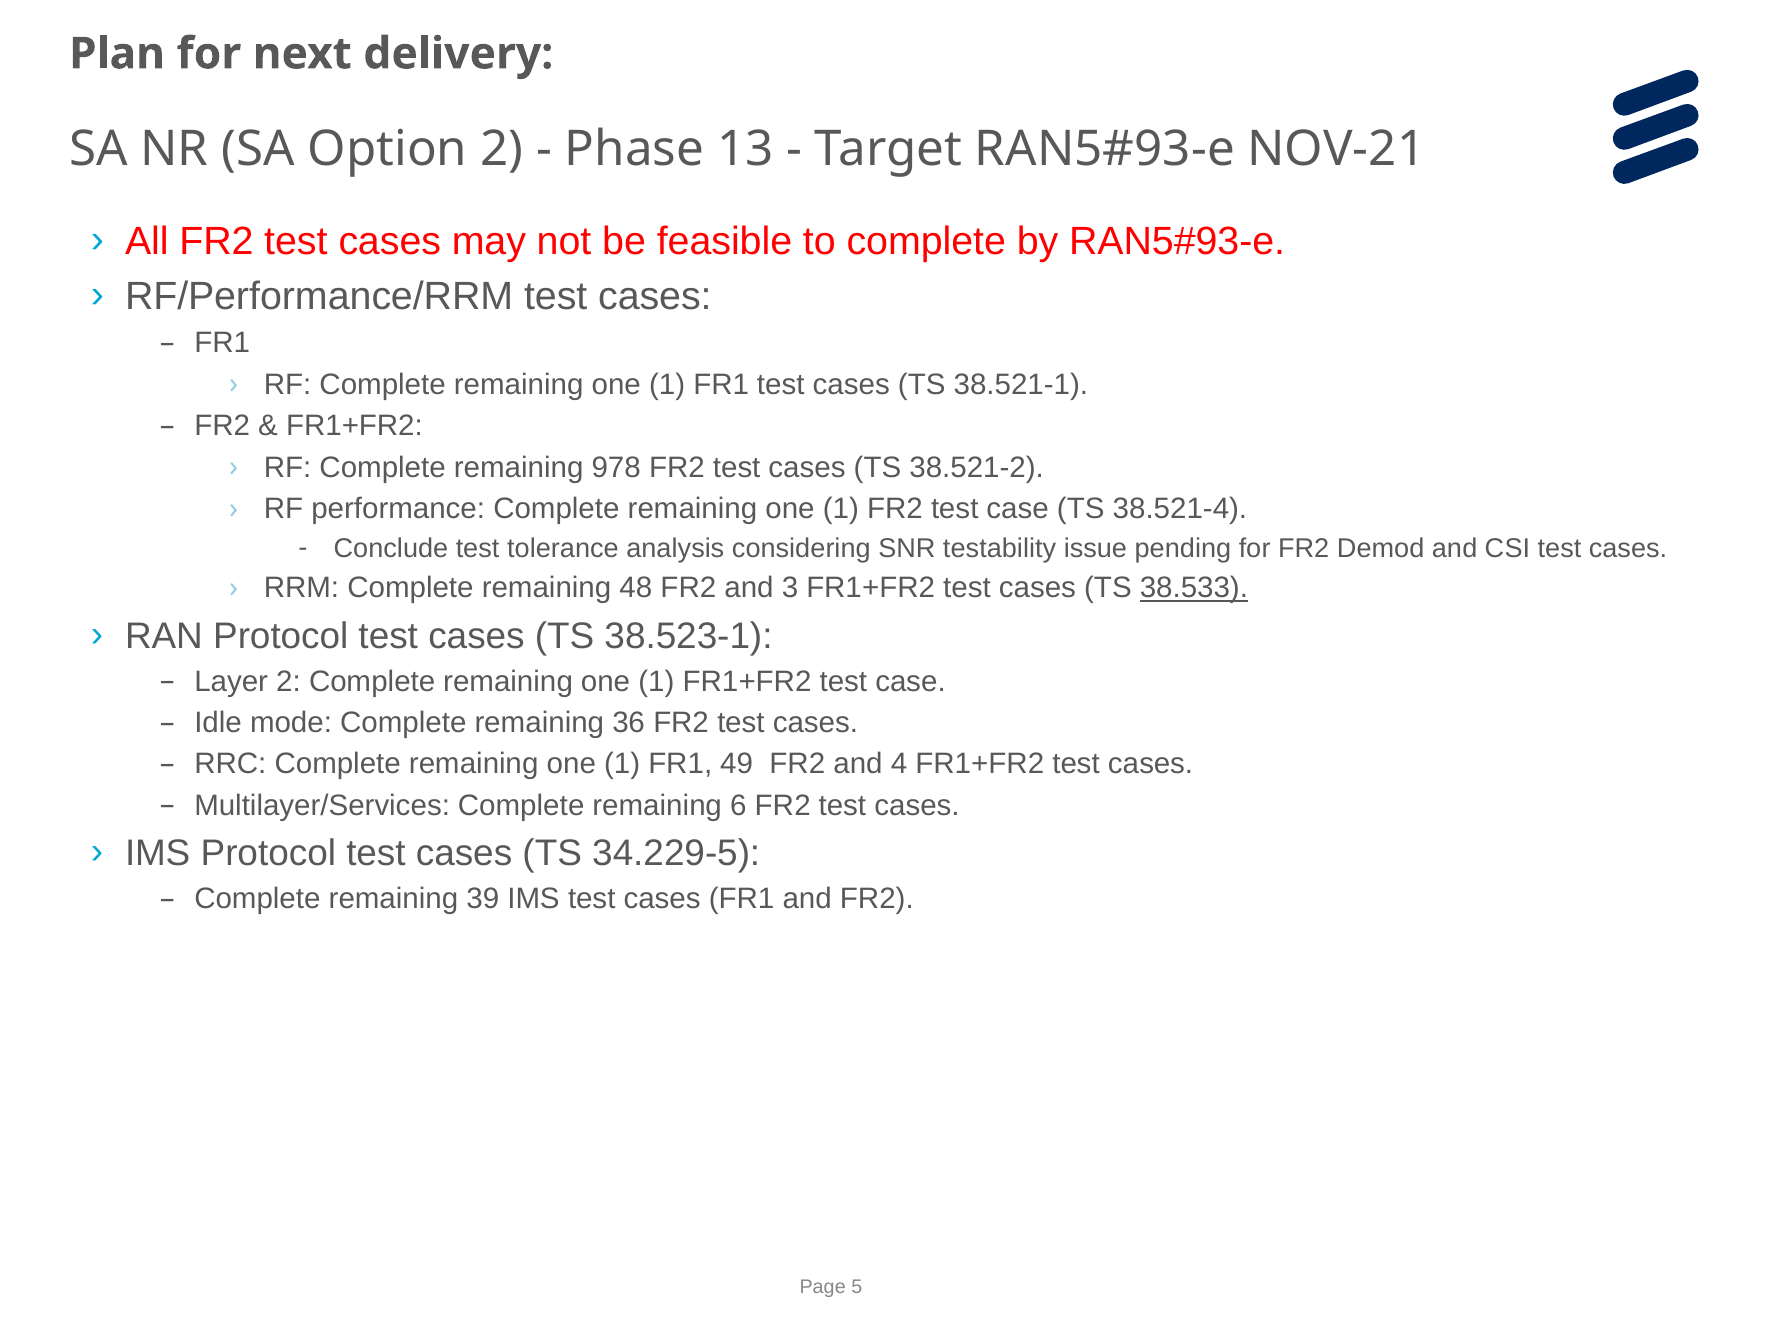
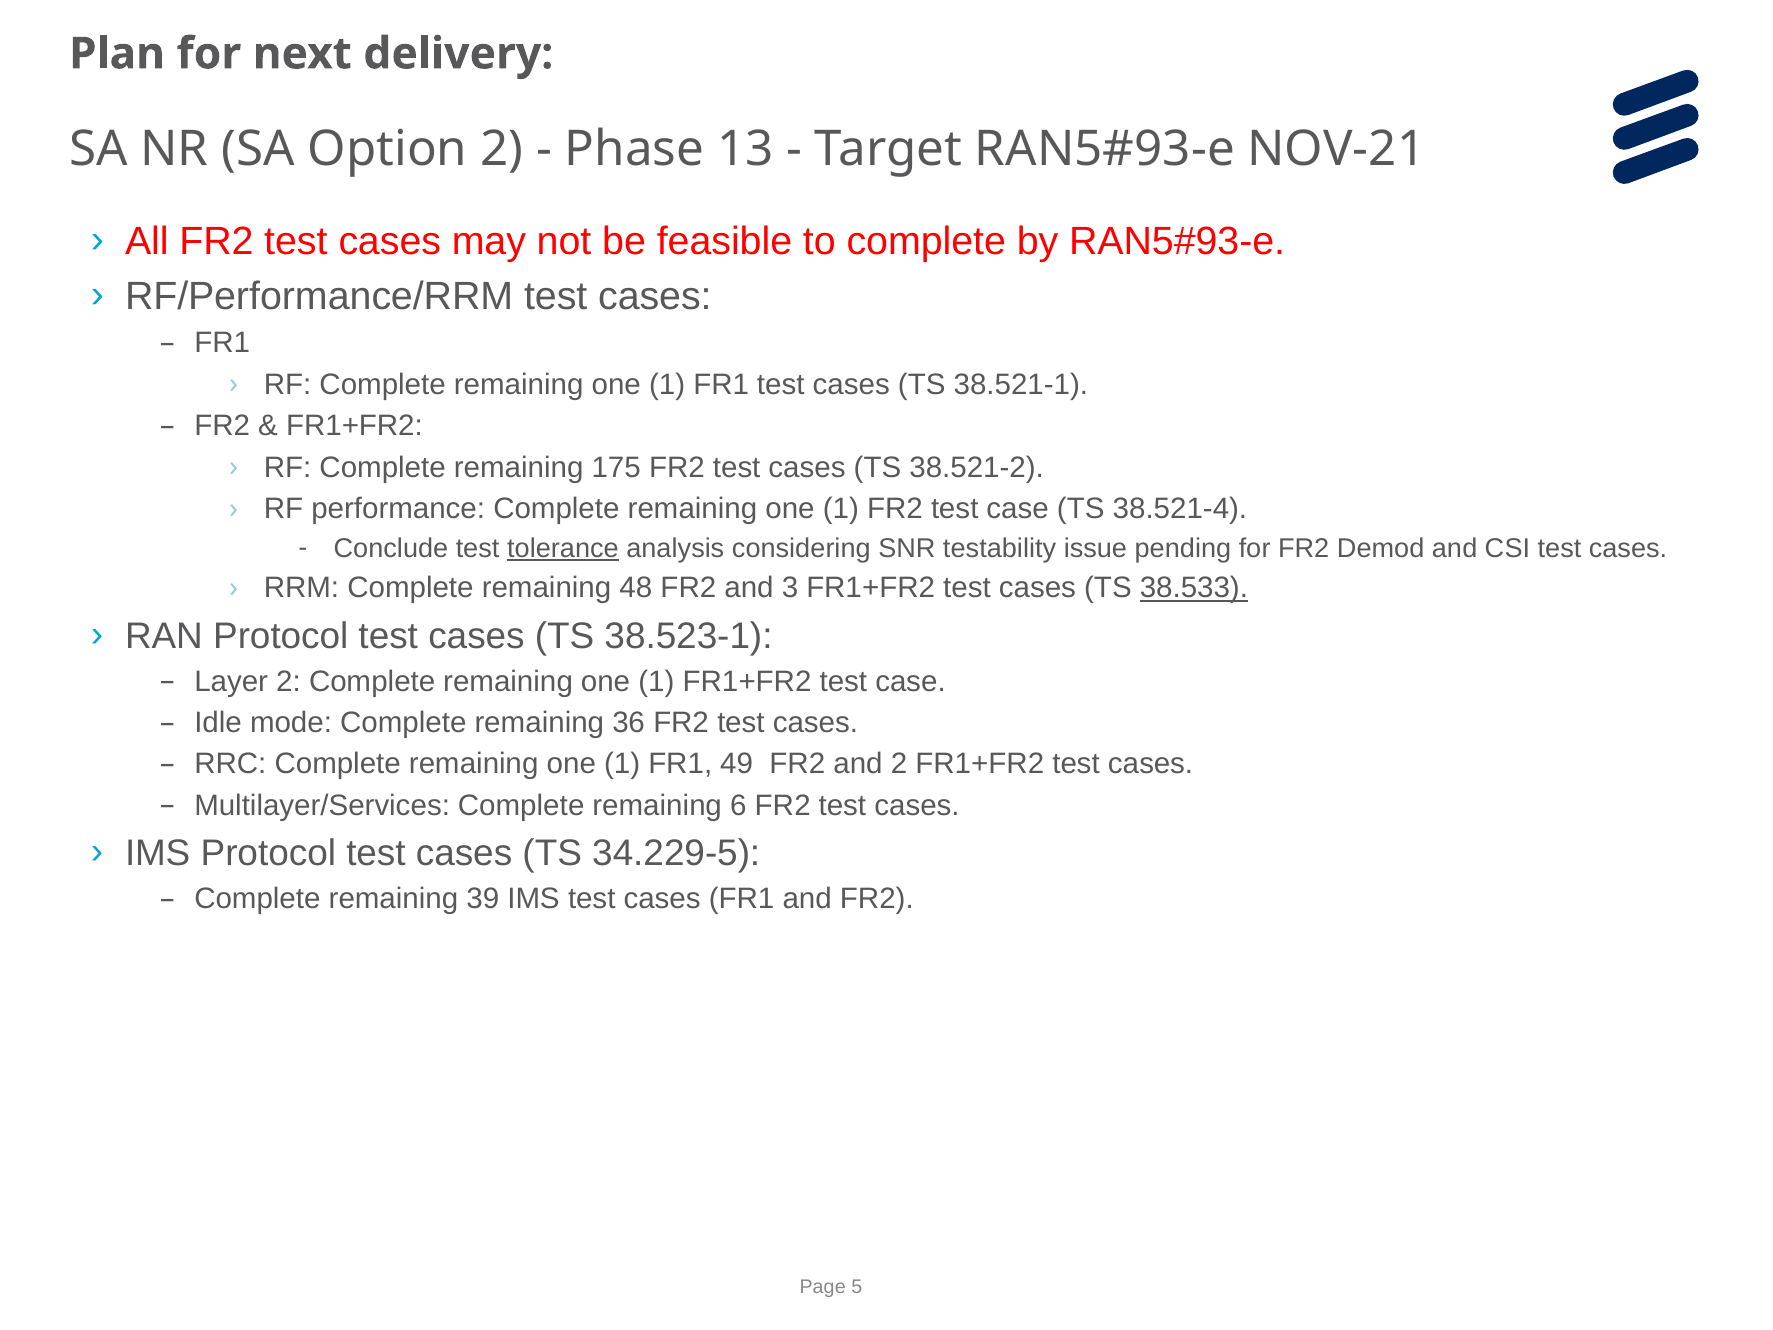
978: 978 -> 175
tolerance underline: none -> present
and 4: 4 -> 2
